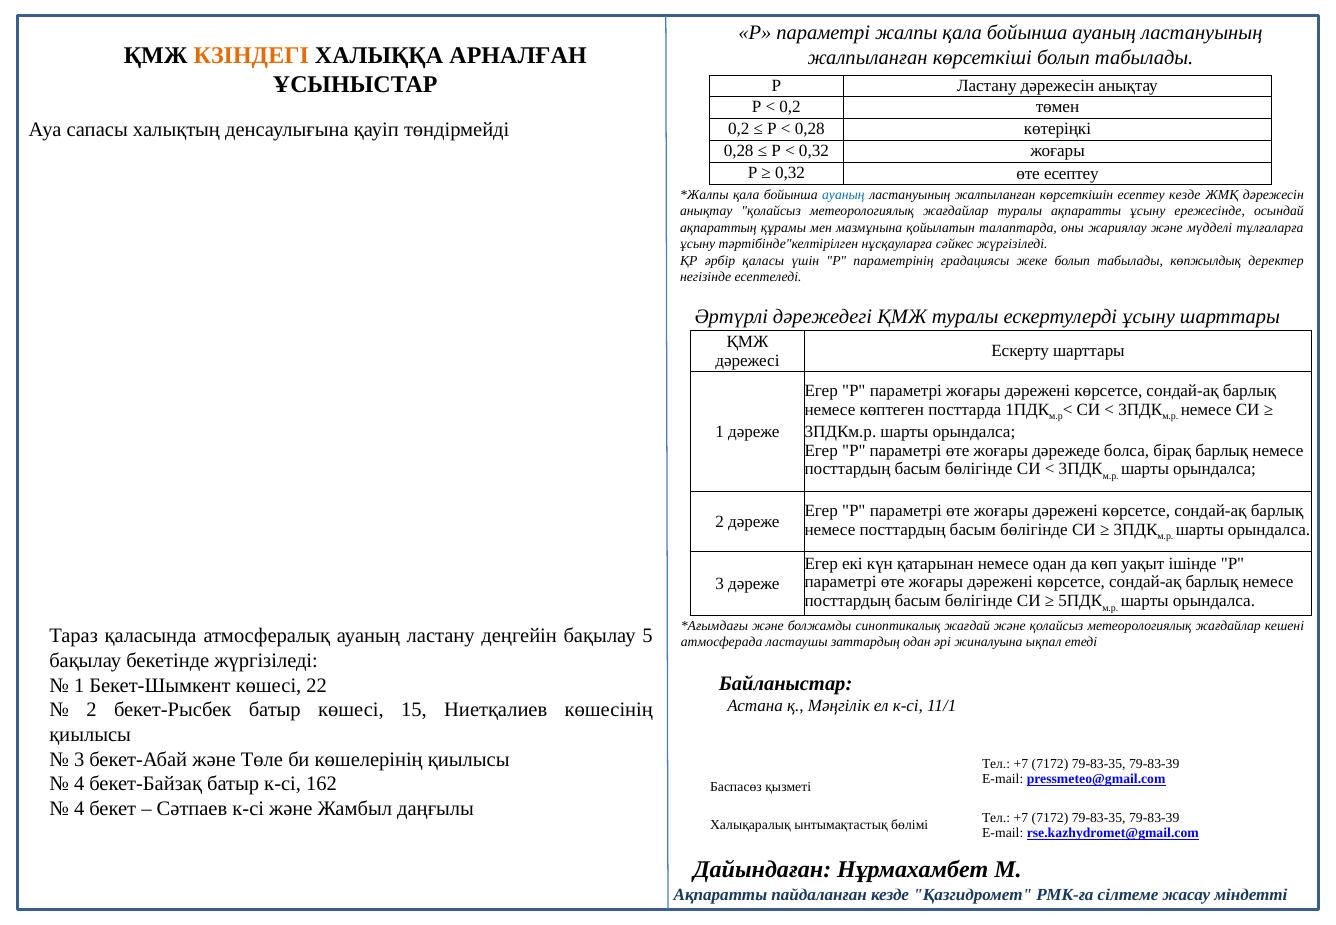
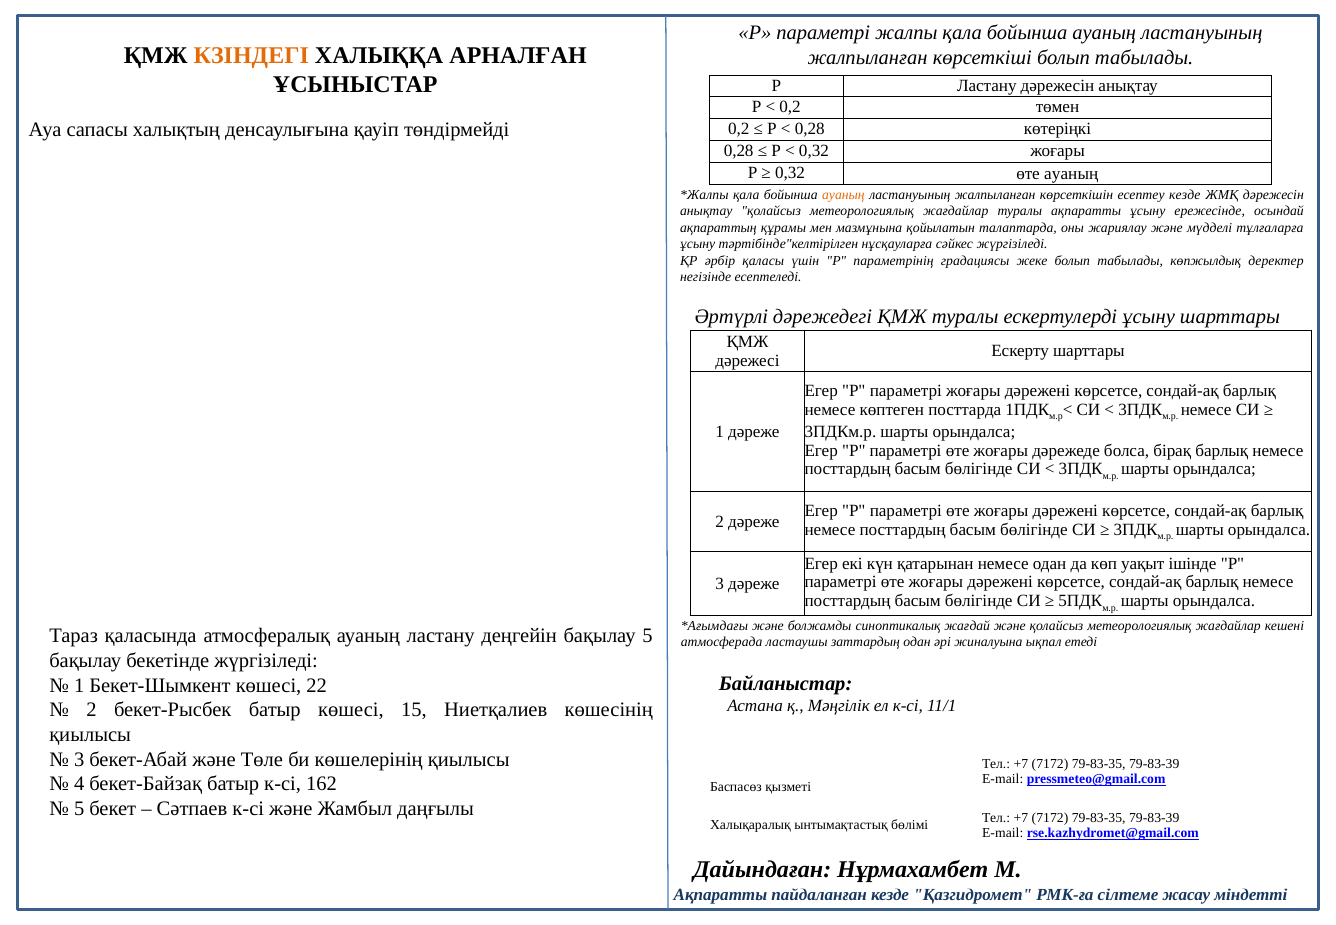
өте есептеу: есептеу -> ауаның
ауаның at (843, 195) colour: blue -> orange
4 at (79, 809): 4 -> 5
